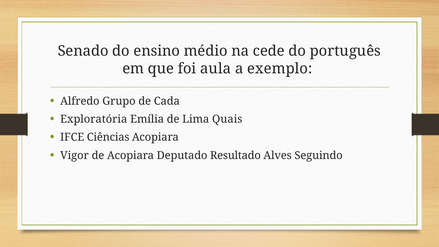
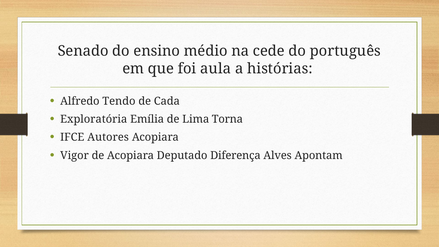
exemplo: exemplo -> histórias
Grupo: Grupo -> Tendo
Quais: Quais -> Torna
Ciências: Ciências -> Autores
Resultado: Resultado -> Diferença
Seguindo: Seguindo -> Apontam
